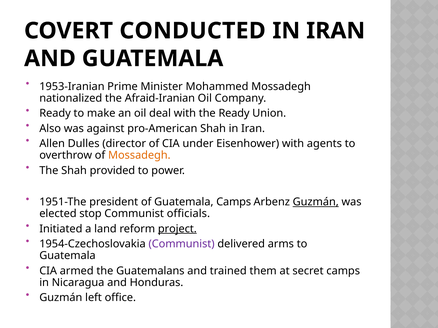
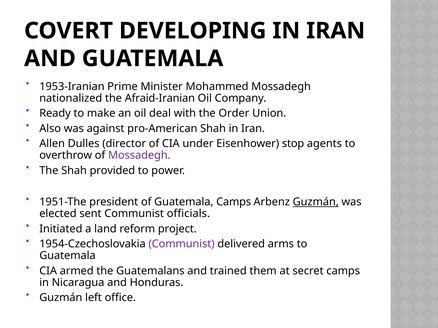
CONDUCTED: CONDUCTED -> DEVELOPING
the Ready: Ready -> Order
Eisenhower with: with -> stop
Mossadegh at (139, 156) colour: orange -> purple
stop: stop -> sent
project underline: present -> none
